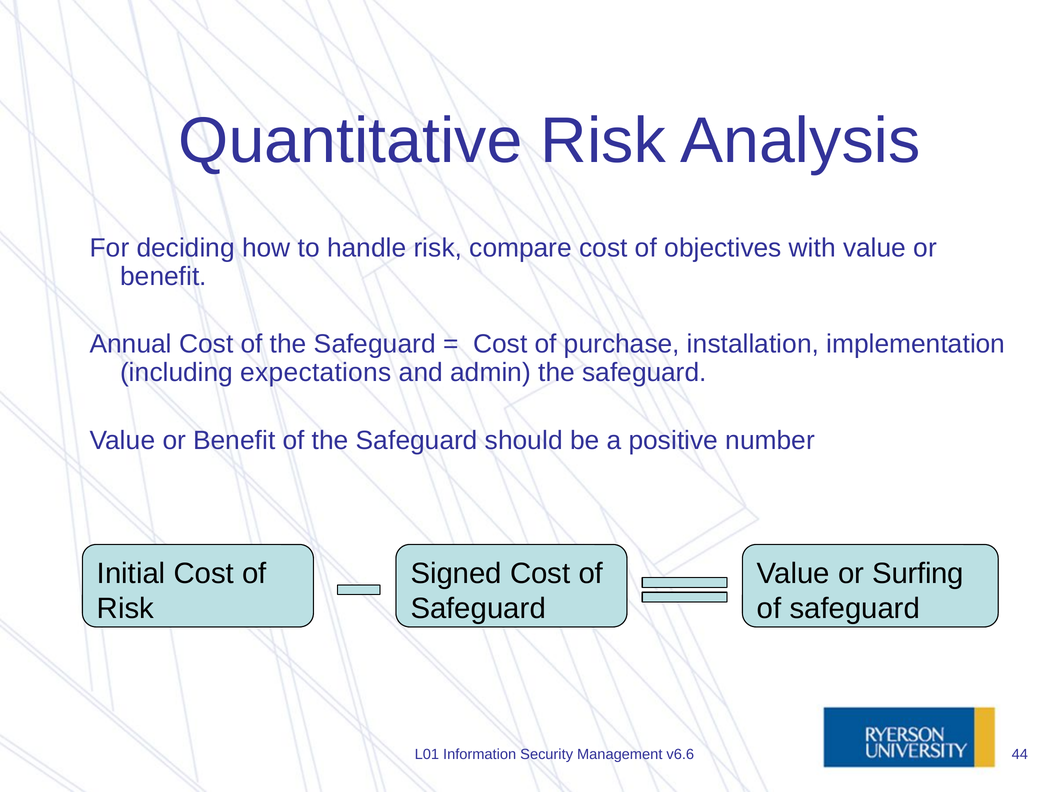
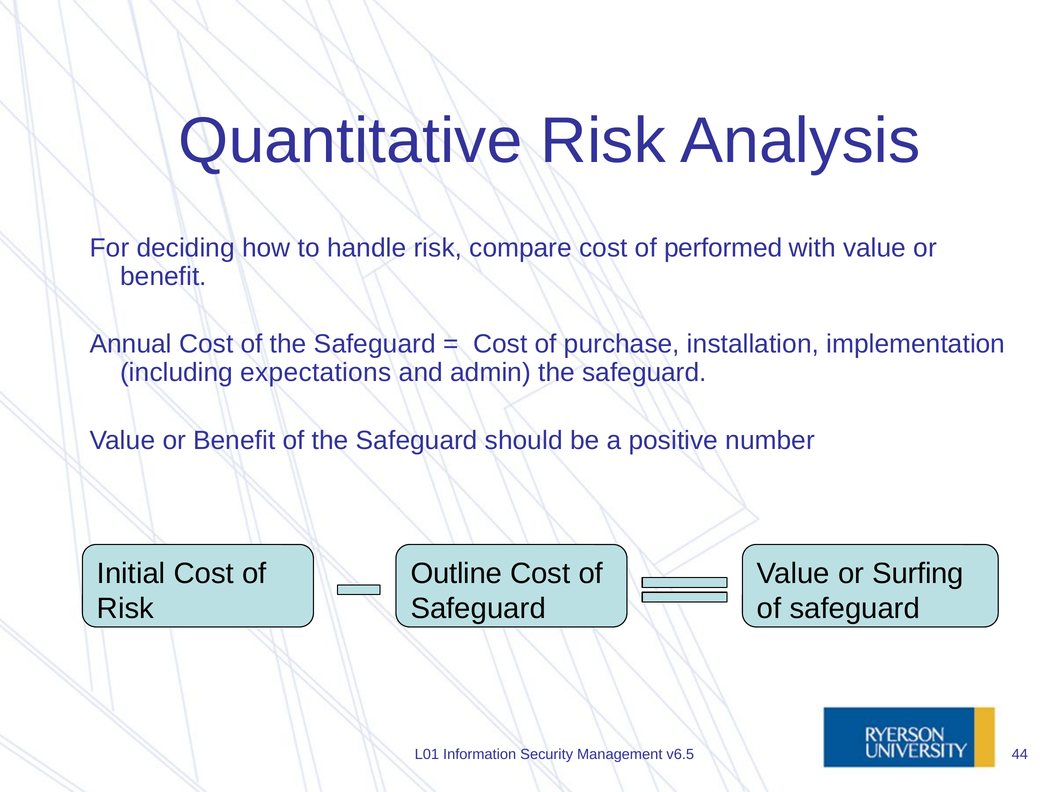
objectives: objectives -> performed
Signed: Signed -> Outline
v6.6: v6.6 -> v6.5
